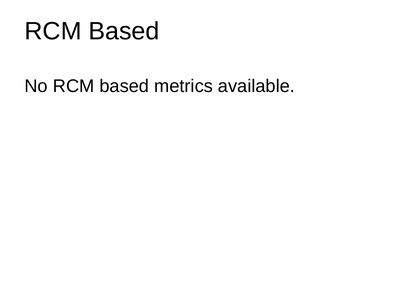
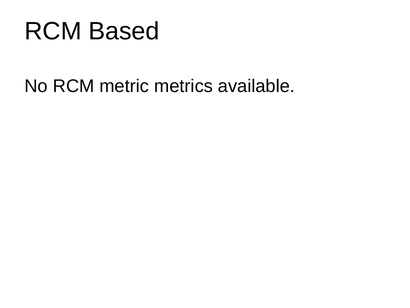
No RCM based: based -> metric
